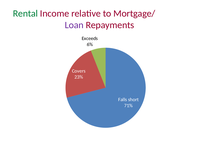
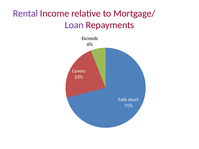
Rental colour: green -> purple
